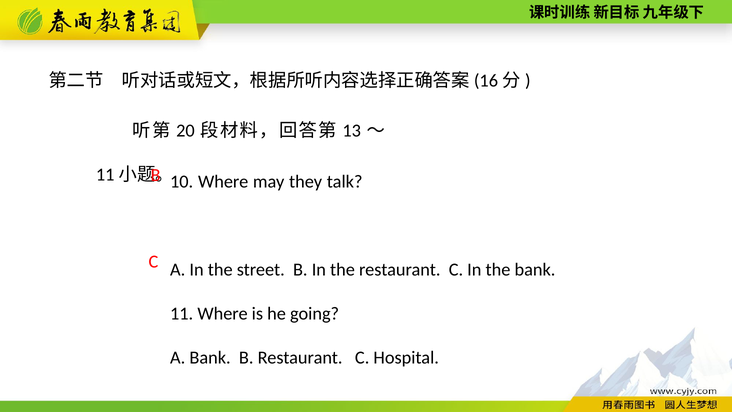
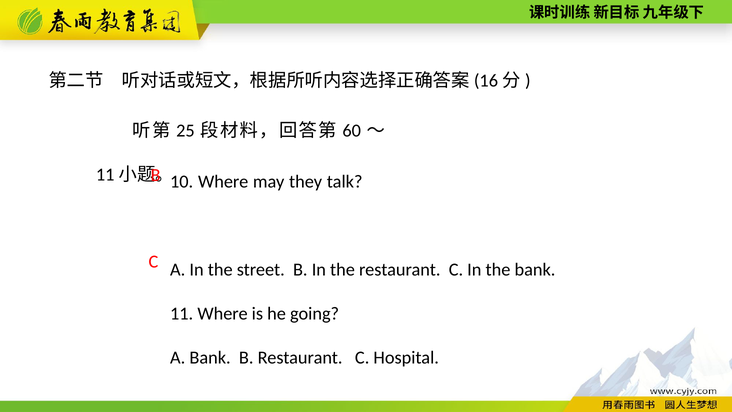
20: 20 -> 25
13: 13 -> 60
